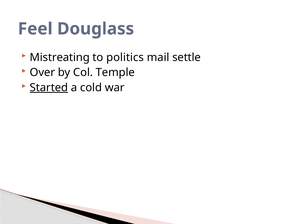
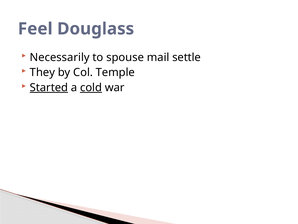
Mistreating: Mistreating -> Necessarily
politics: politics -> spouse
Over: Over -> They
cold underline: none -> present
